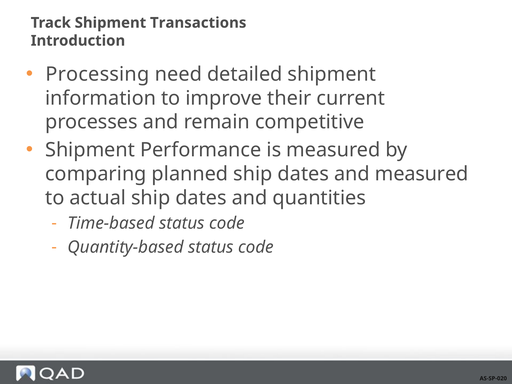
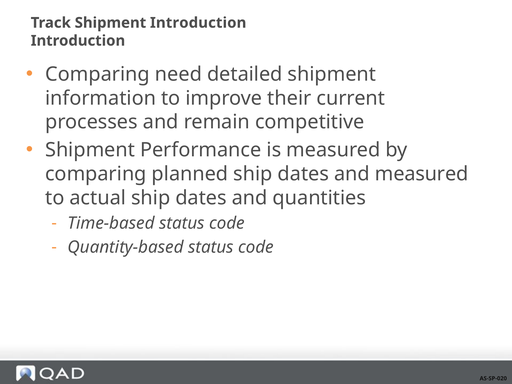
Shipment Transactions: Transactions -> Introduction
Processing at (97, 74): Processing -> Comparing
